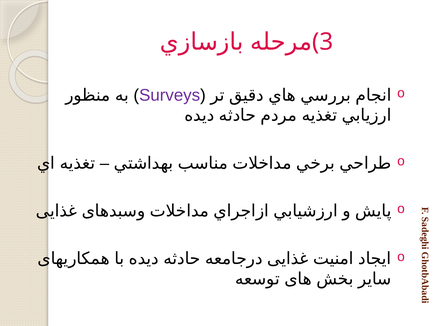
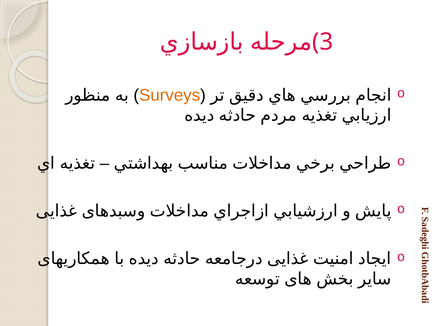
Surveys colour: purple -> orange
